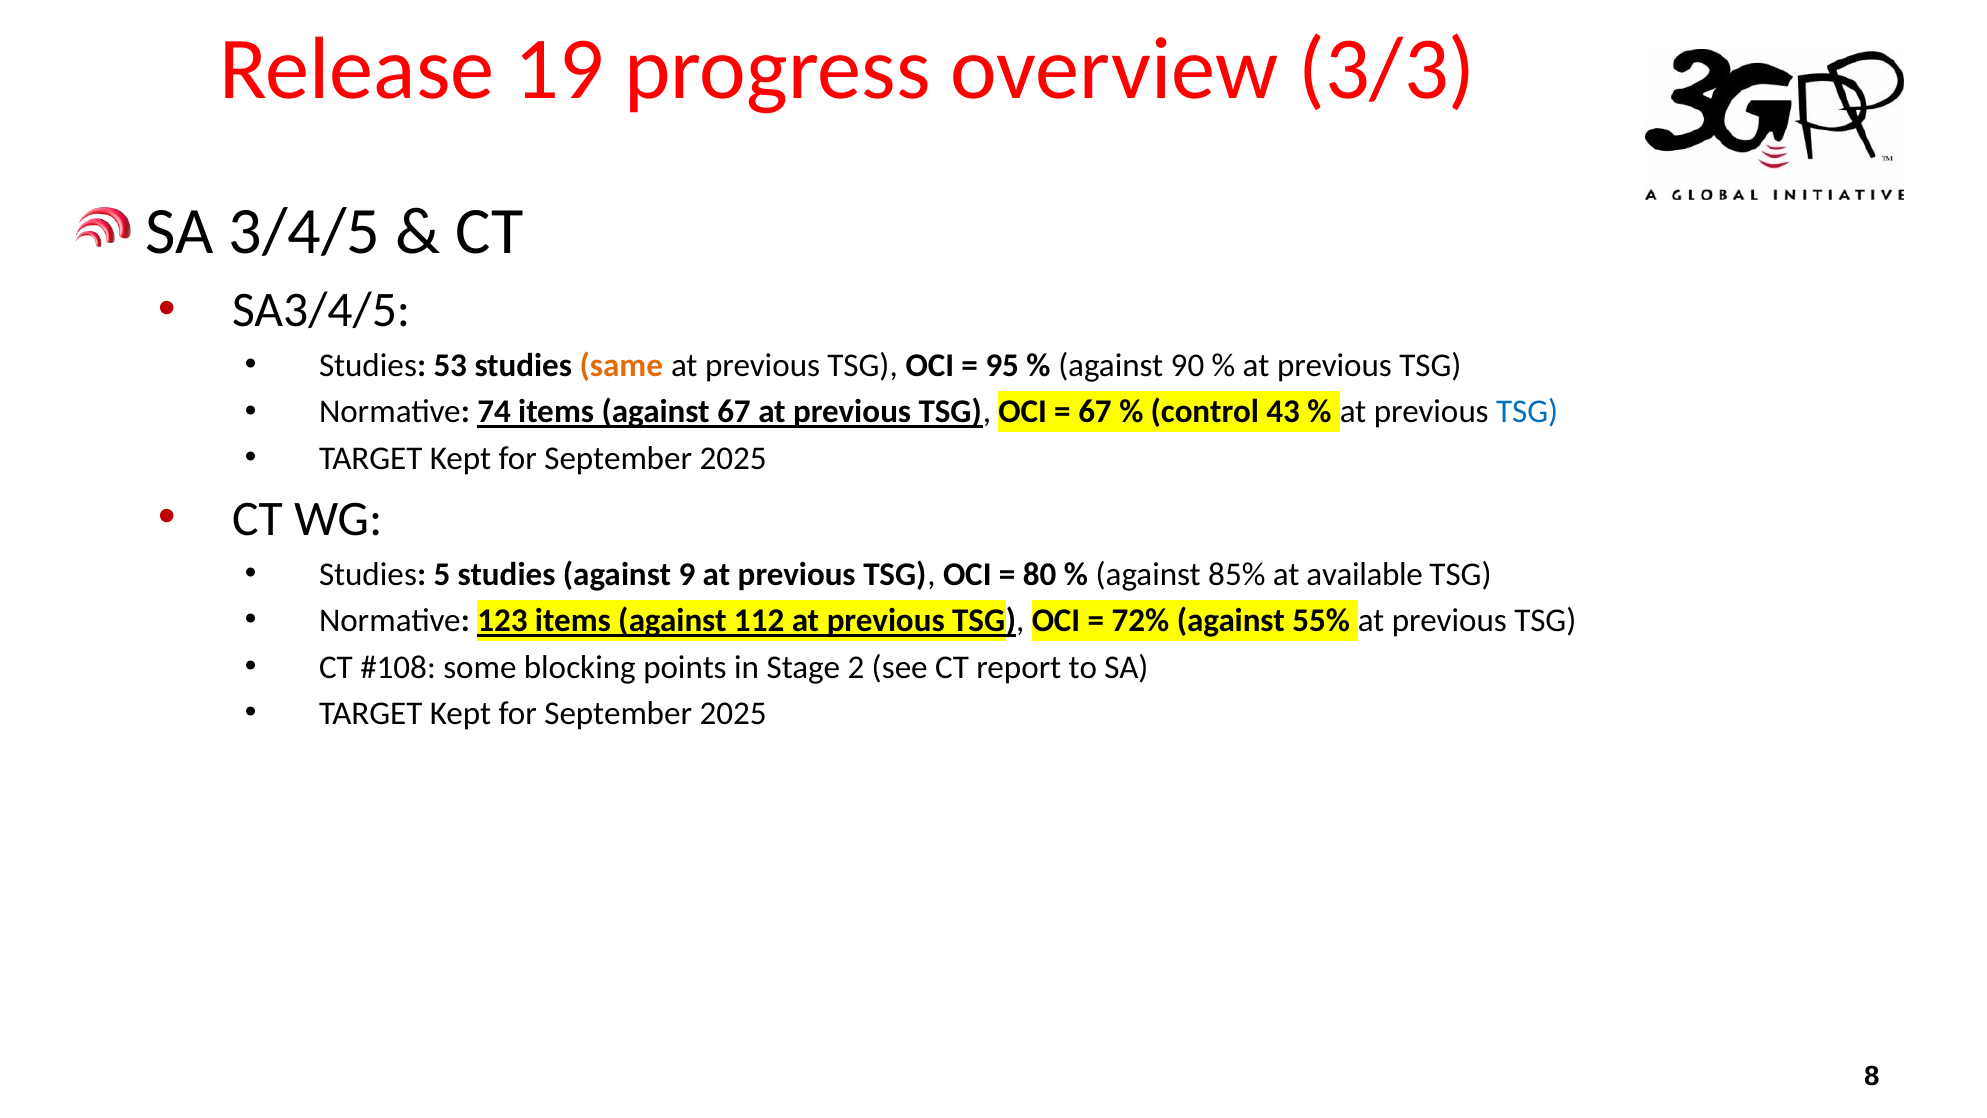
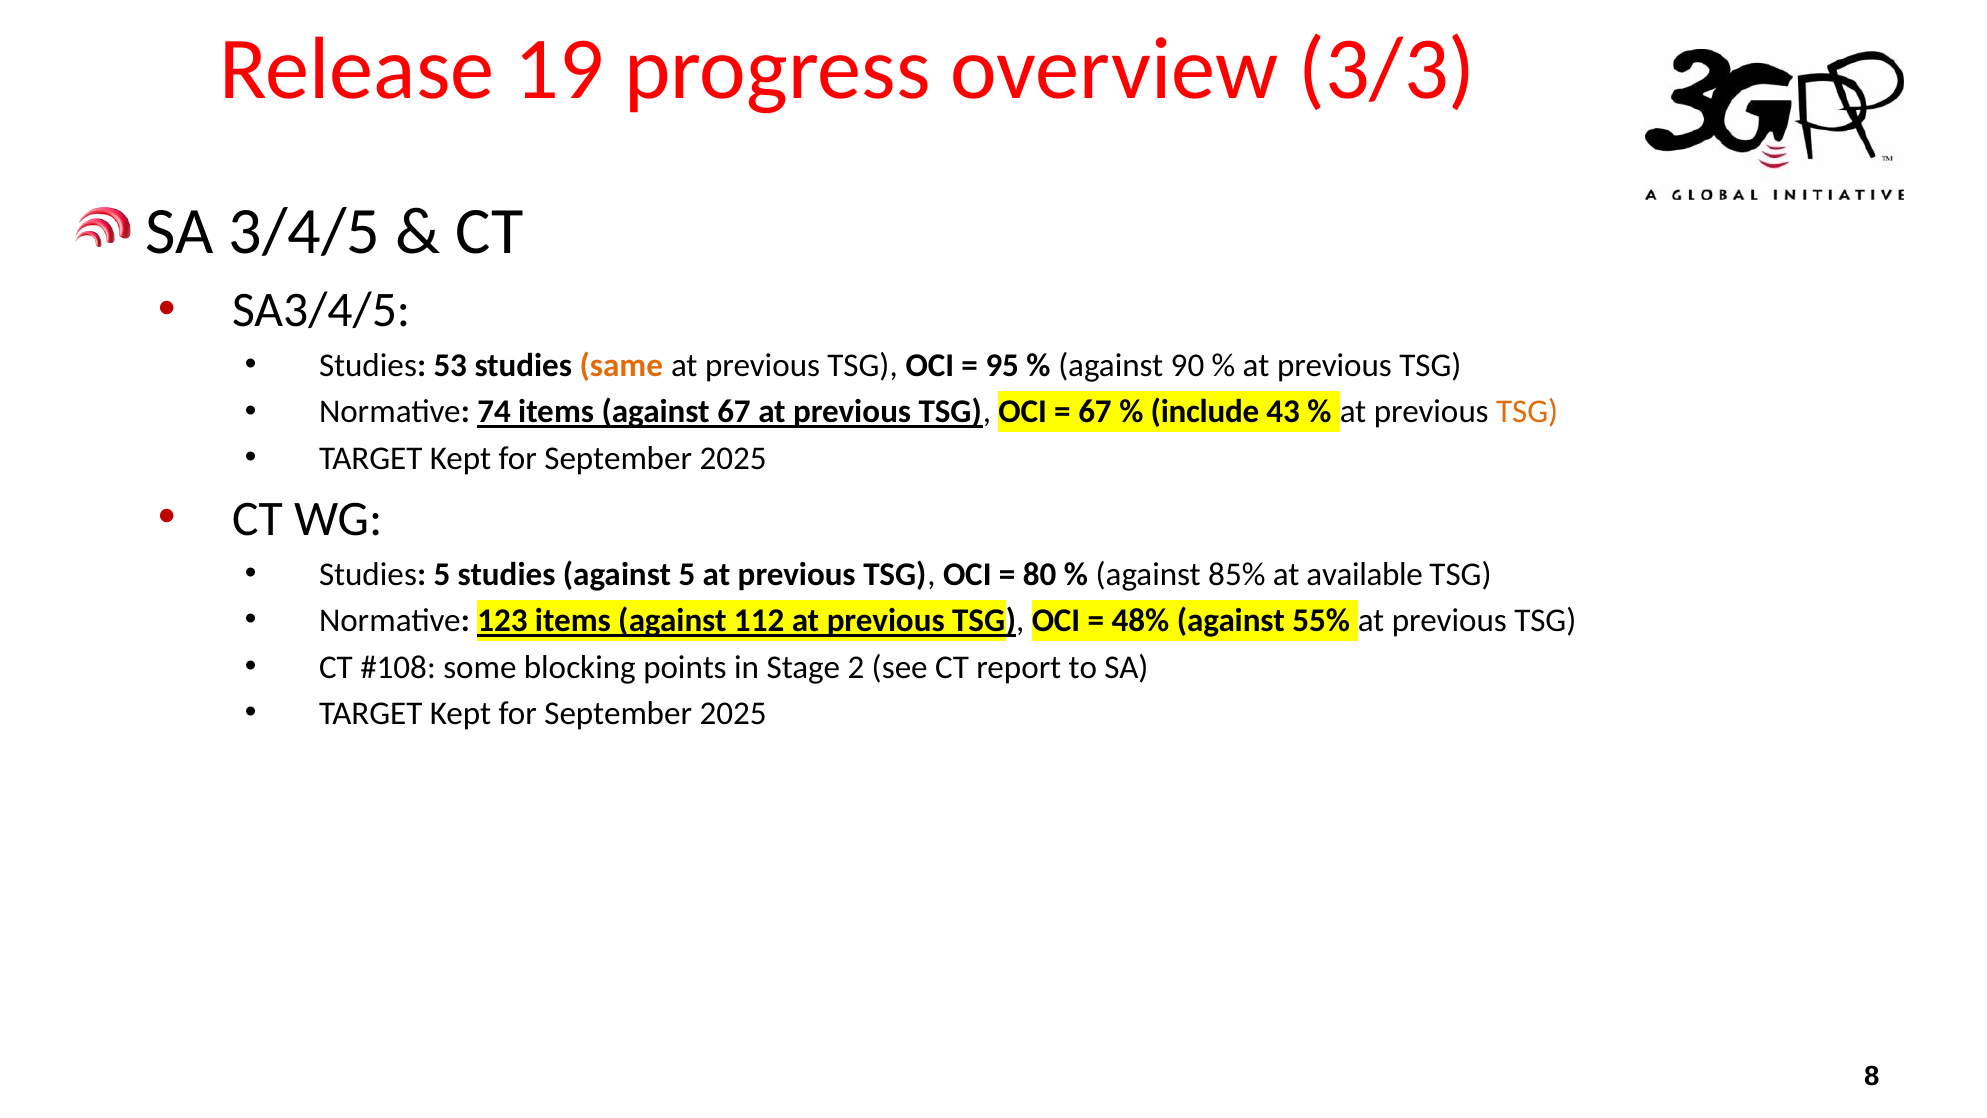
control: control -> include
TSG at (1527, 412) colour: blue -> orange
against 9: 9 -> 5
72%: 72% -> 48%
